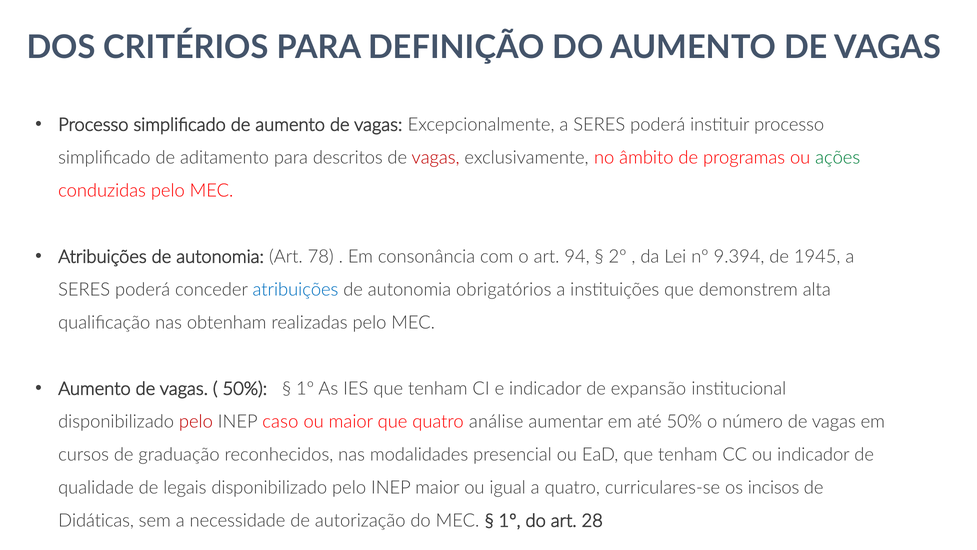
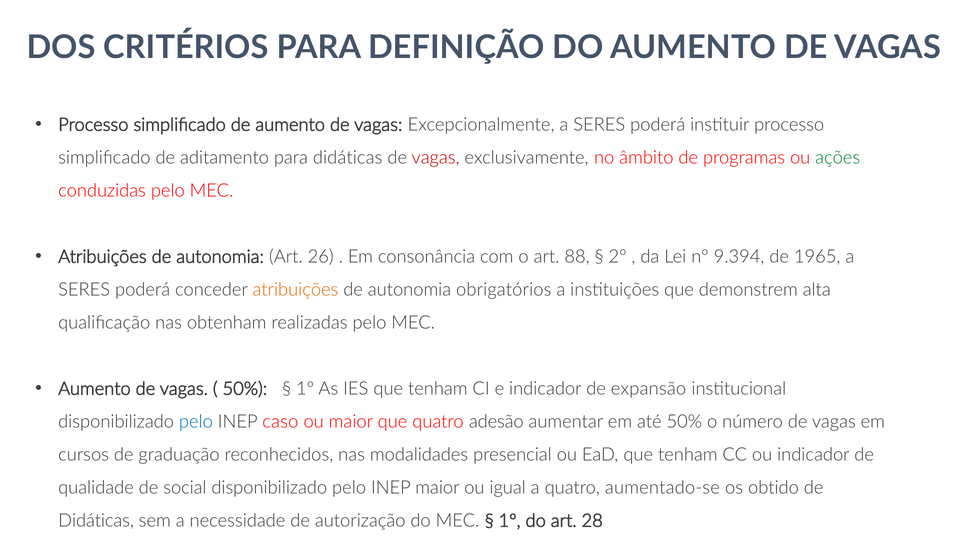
para descritos: descritos -> didáticas
78: 78 -> 26
94: 94 -> 88
1945: 1945 -> 1965
atribuições at (295, 290) colour: blue -> orange
pelo at (196, 421) colour: red -> blue
análise: análise -> adesão
legais: legais -> social
curriculares-se: curriculares-se -> aumentado-se
incisos: incisos -> obtido
